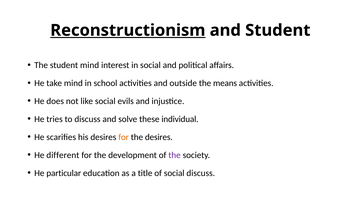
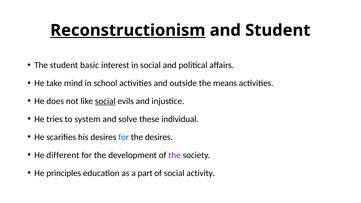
student mind: mind -> basic
social at (105, 101) underline: none -> present
to discuss: discuss -> system
for at (124, 137) colour: orange -> blue
particular: particular -> principles
title: title -> part
social discuss: discuss -> activity
